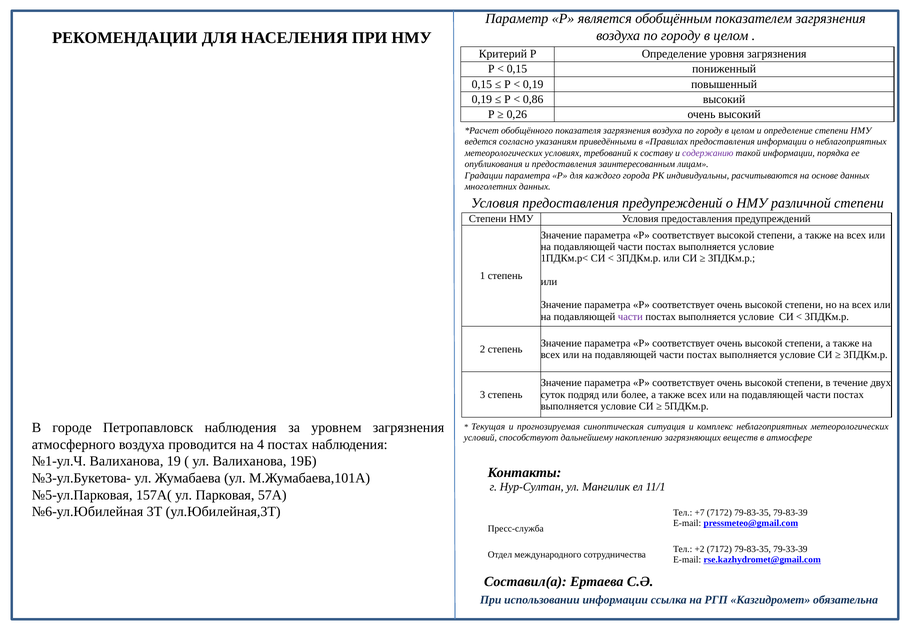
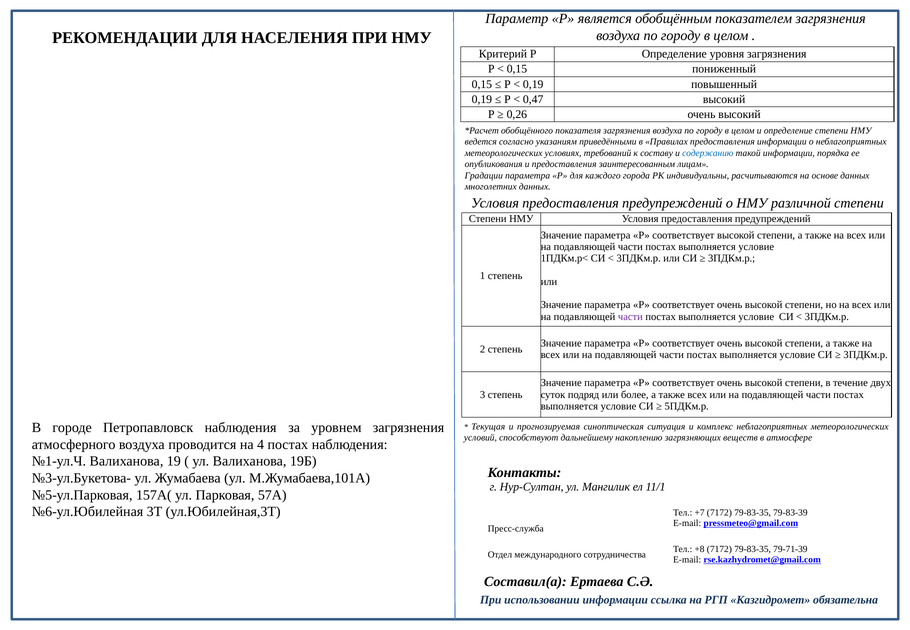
0,86: 0,86 -> 0,47
содержанию colour: purple -> blue
+2: +2 -> +8
79-33-39: 79-33-39 -> 79-71-39
